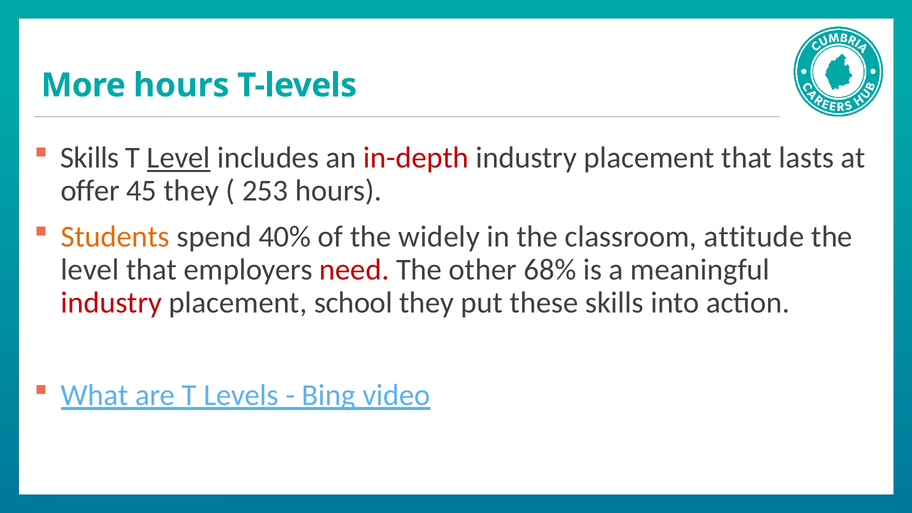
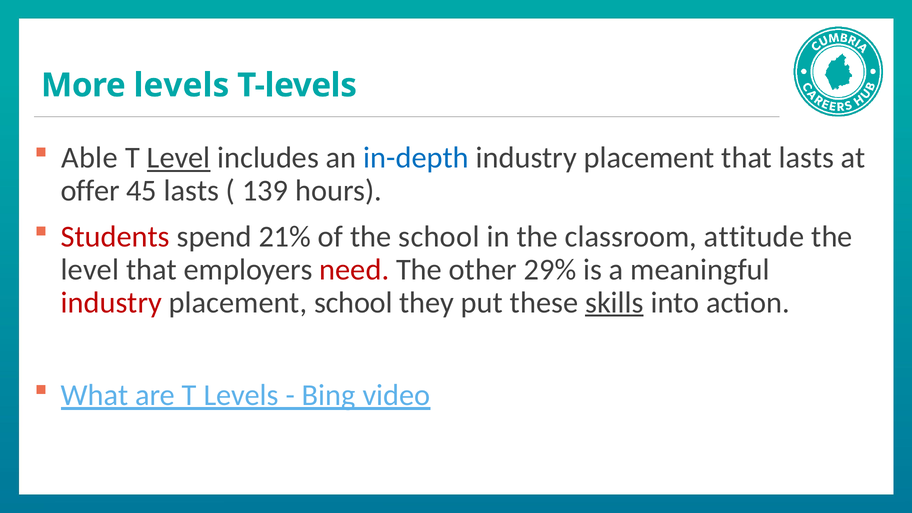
More hours: hours -> levels
Skills at (90, 158): Skills -> Able
in-depth colour: red -> blue
45 they: they -> lasts
253: 253 -> 139
Students colour: orange -> red
40%: 40% -> 21%
the widely: widely -> school
68%: 68% -> 29%
skills at (614, 303) underline: none -> present
